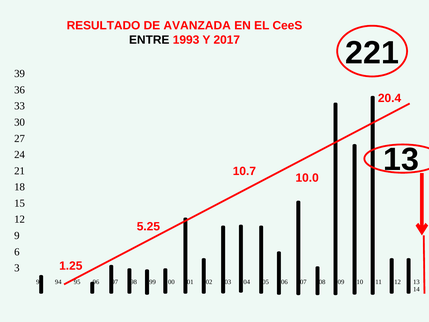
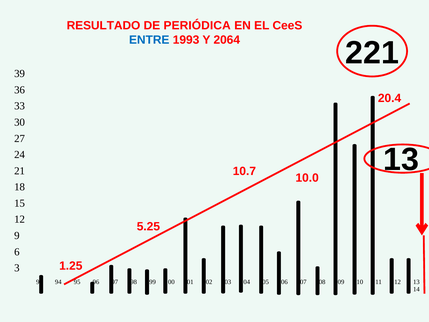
AVANZADA: AVANZADA -> PERIÓDICA
ENTRE colour: black -> blue
2017: 2017 -> 2064
